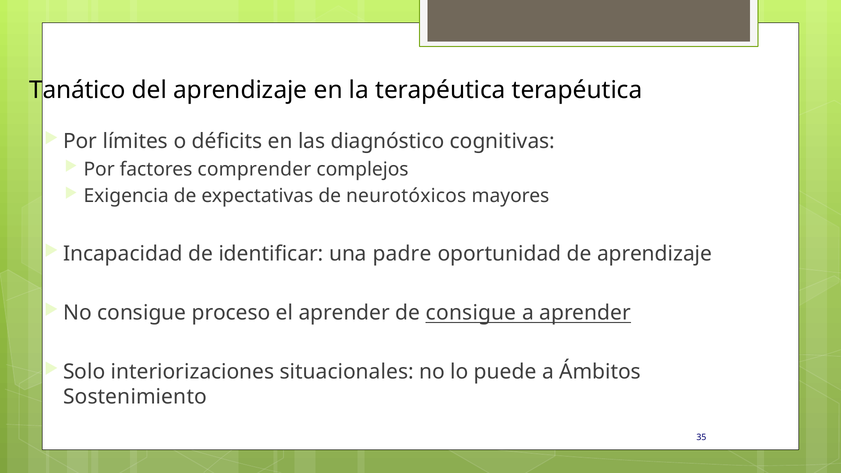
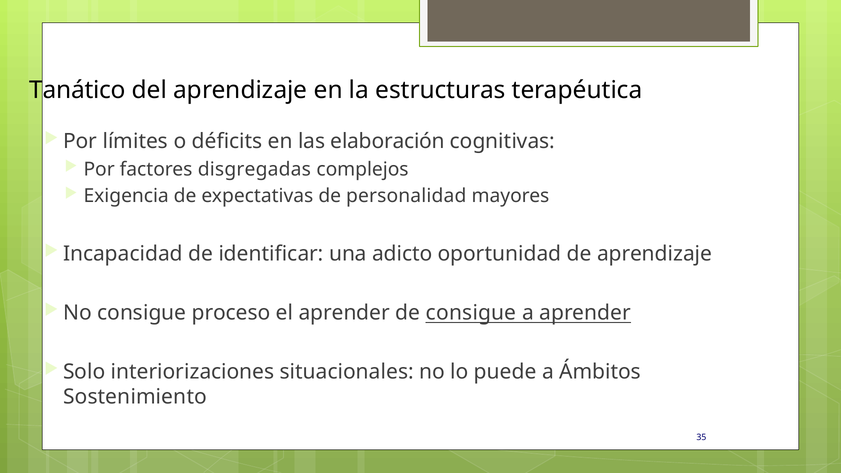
la terapéutica: terapéutica -> estructuras
diagnóstico: diagnóstico -> elaboración
comprender: comprender -> disgregadas
neurotóxicos: neurotóxicos -> personalidad
padre: padre -> adicto
